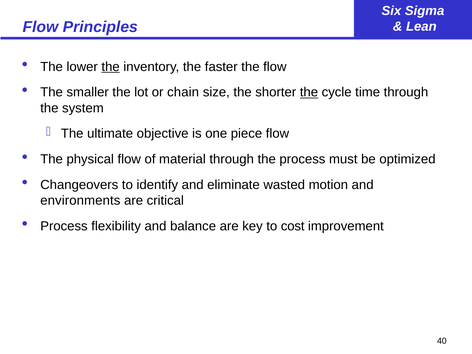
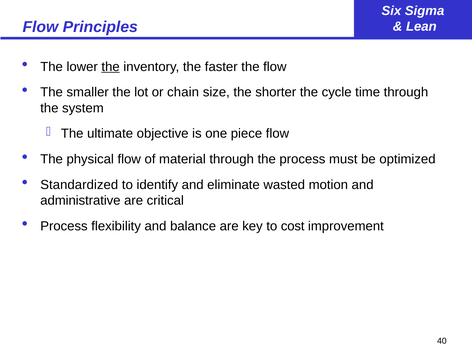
the at (309, 92) underline: present -> none
Changeovers: Changeovers -> Standardized
environments: environments -> administrative
